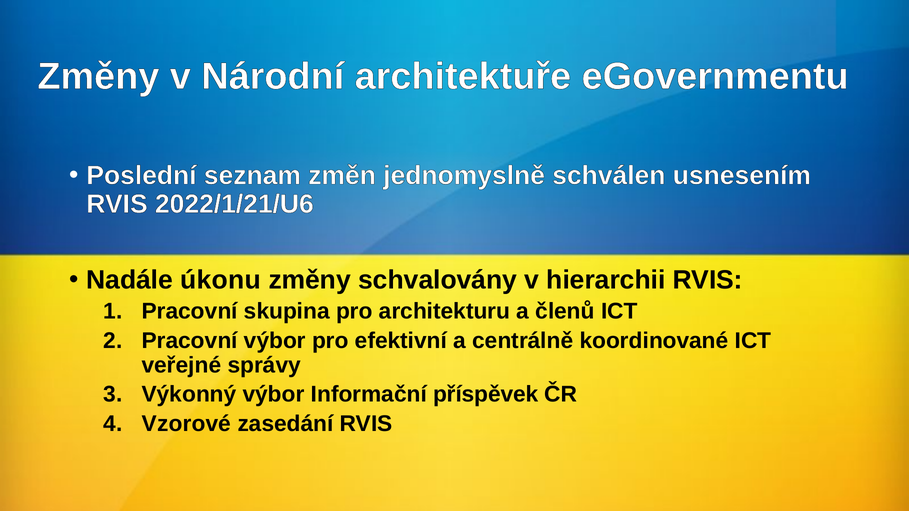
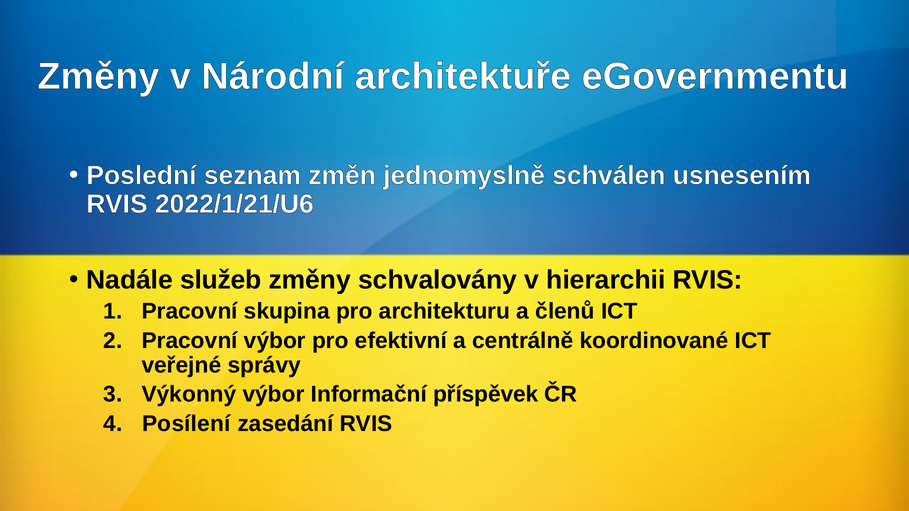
úkonu: úkonu -> služeb
Vzorové: Vzorové -> Posílení
